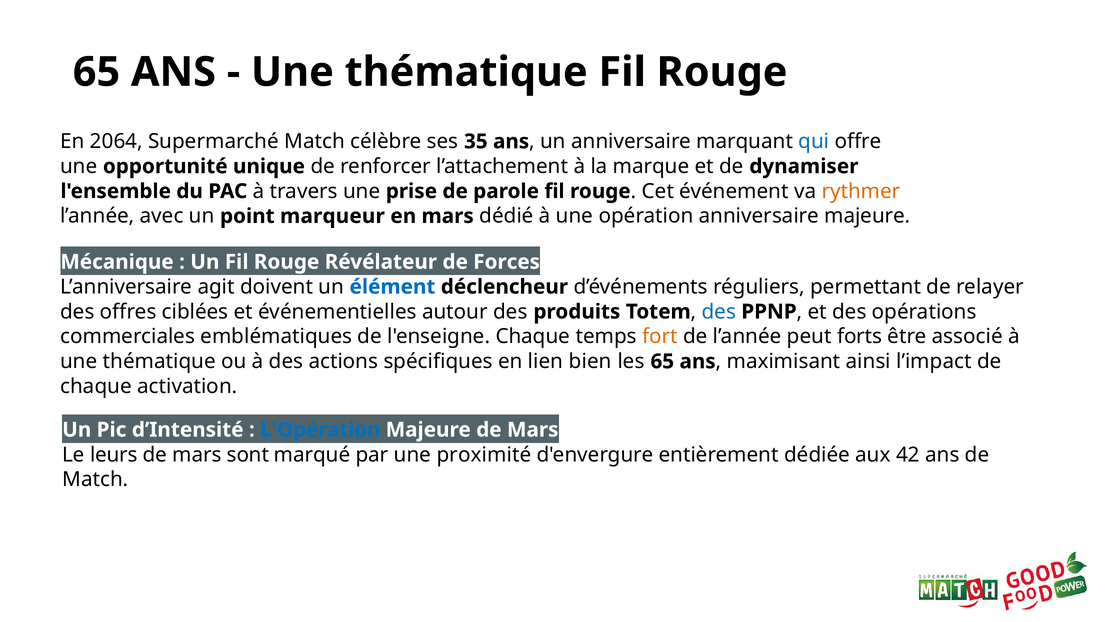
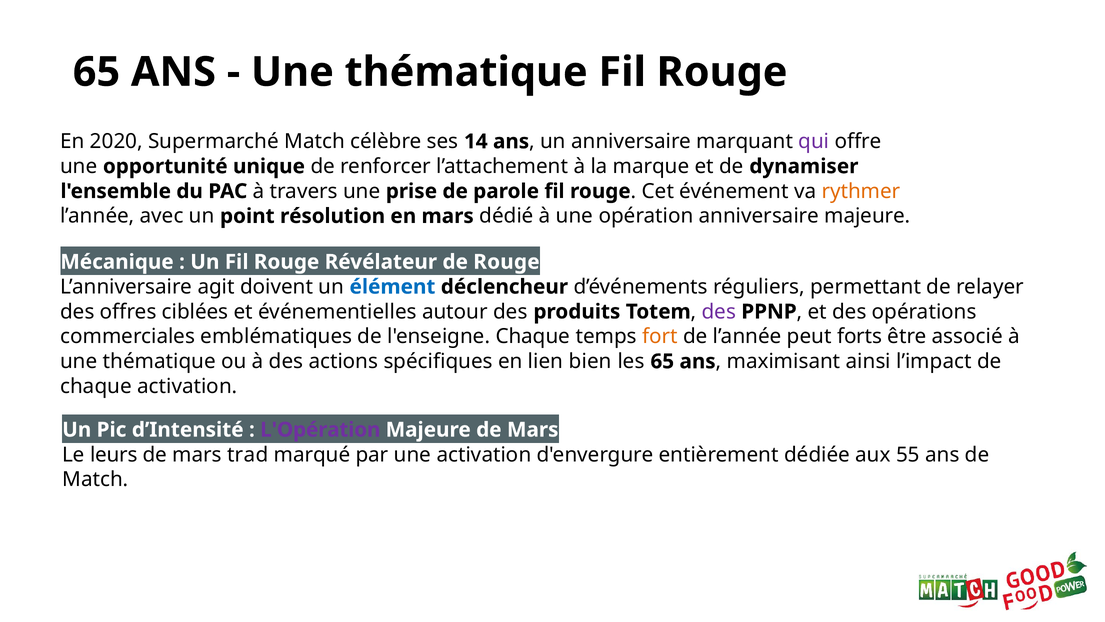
2064: 2064 -> 2020
35: 35 -> 14
qui colour: blue -> purple
marqueur: marqueur -> résolution
de Forces: Forces -> Rouge
des at (719, 311) colour: blue -> purple
L'Opération colour: blue -> purple
sont: sont -> trad
une proximité: proximité -> activation
42: 42 -> 55
